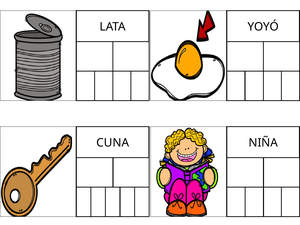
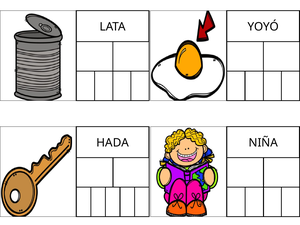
CUNA: CUNA -> HADA
